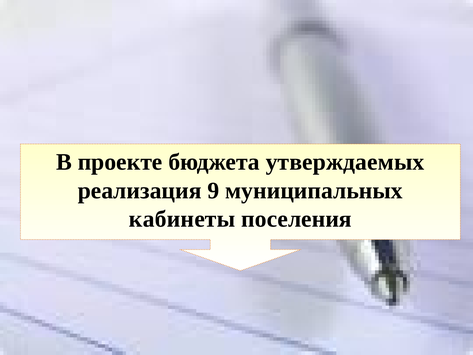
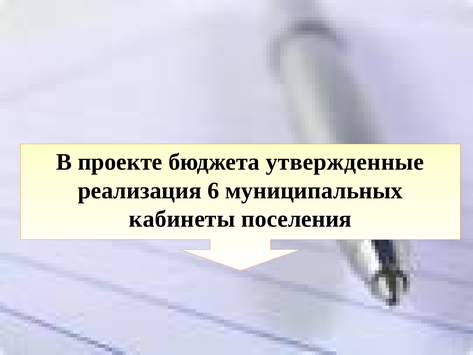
утверждаемых: утверждаемых -> утвержденные
9: 9 -> 6
